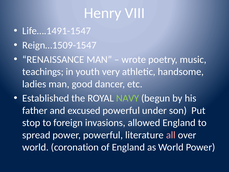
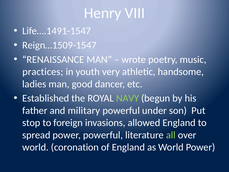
teachings: teachings -> practices
excused: excused -> military
all colour: pink -> light green
